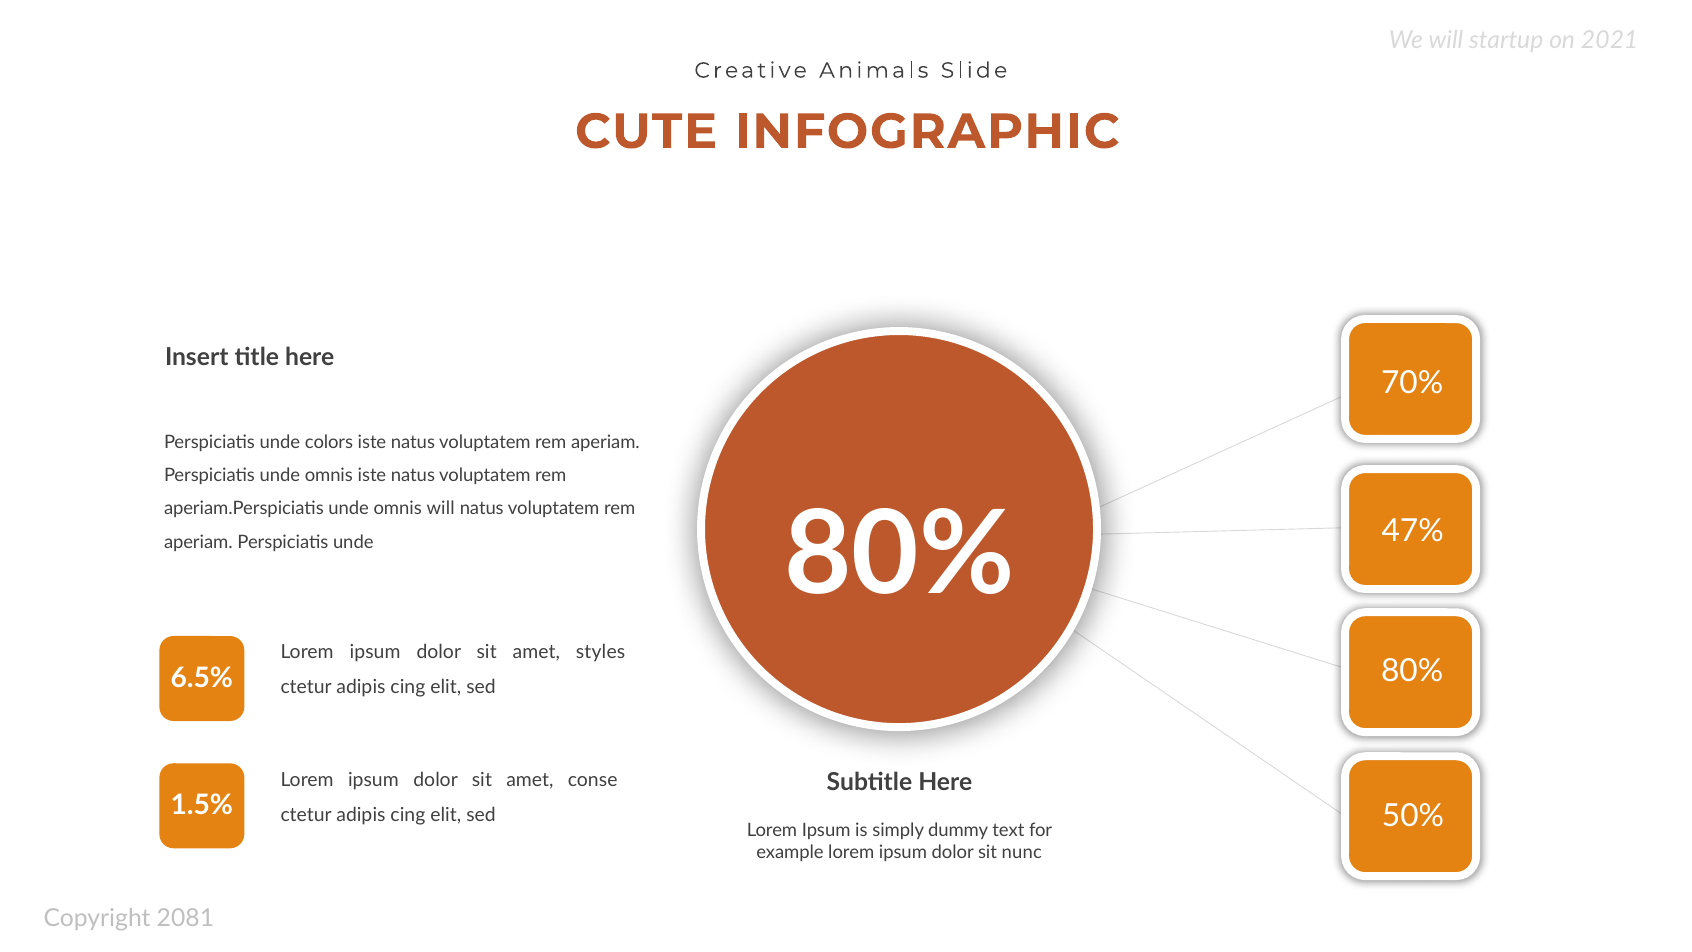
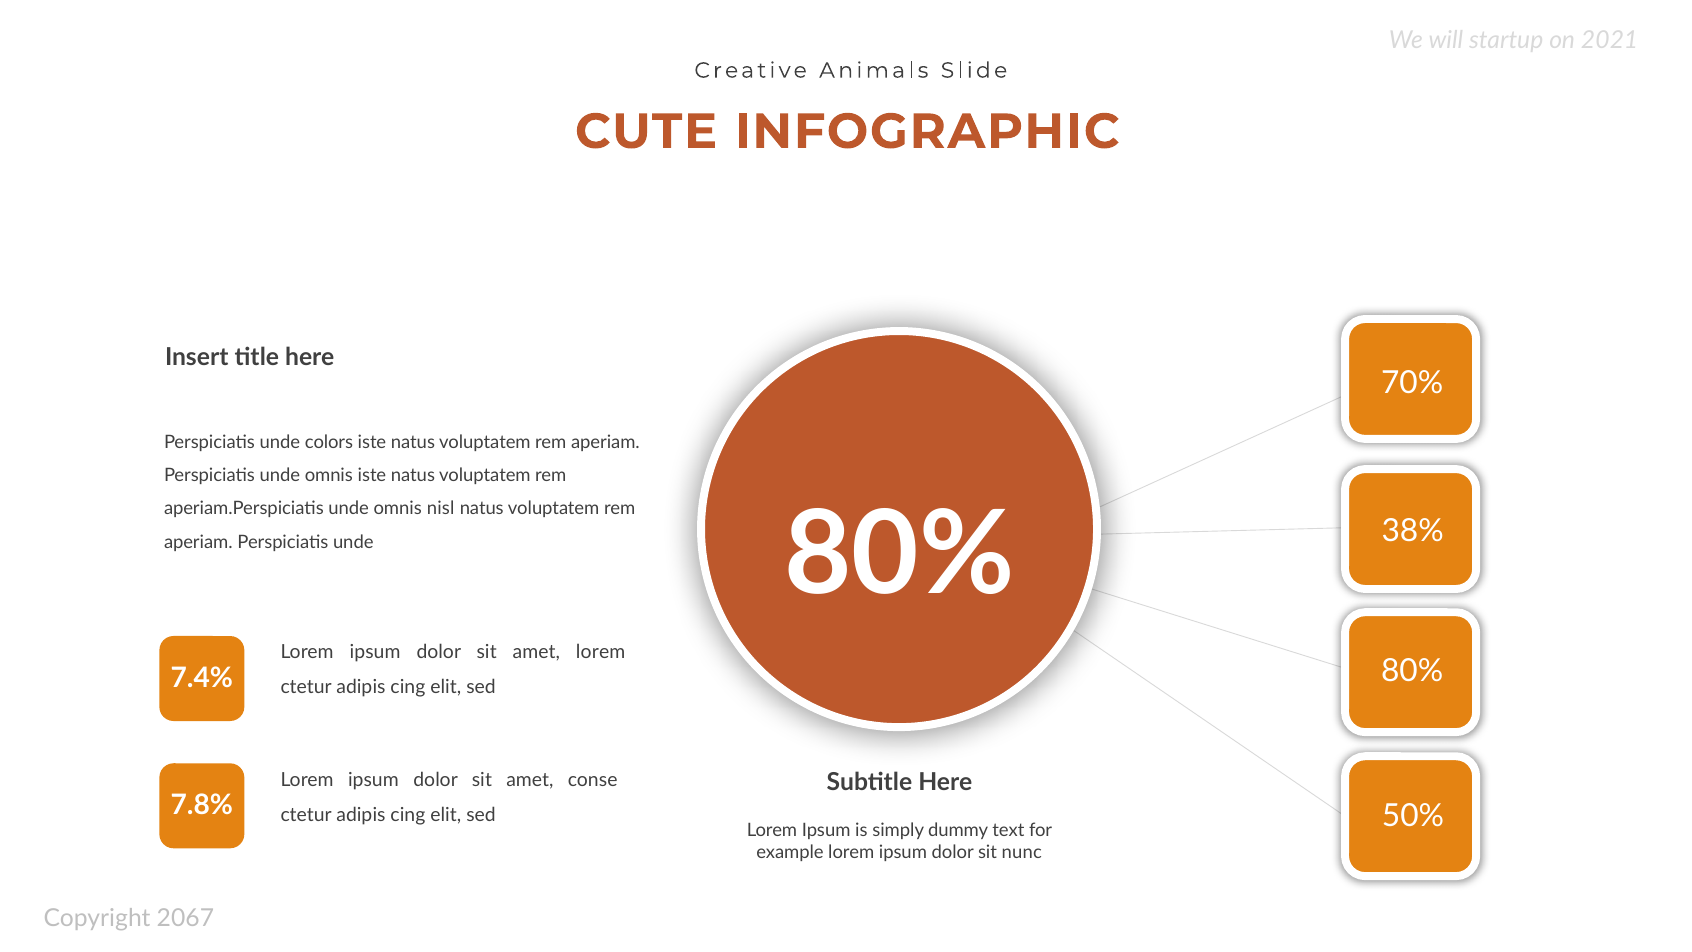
omnis will: will -> nisl
47%: 47% -> 38%
amet styles: styles -> lorem
6.5%: 6.5% -> 7.4%
1.5%: 1.5% -> 7.8%
2081: 2081 -> 2067
